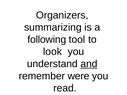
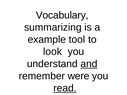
Organizers: Organizers -> Vocabulary
following: following -> example
read underline: none -> present
